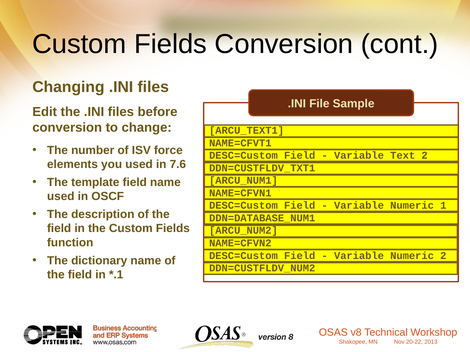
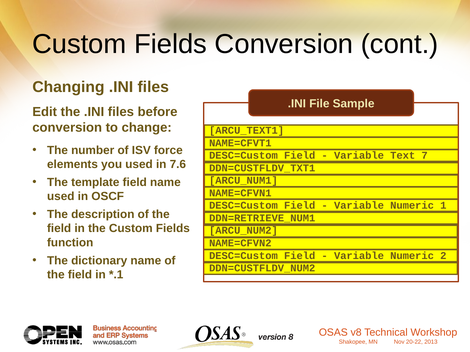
Text 2: 2 -> 7
DDN=DATABASE_NUM1: DDN=DATABASE_NUM1 -> DDN=RETRIEVE_NUM1
